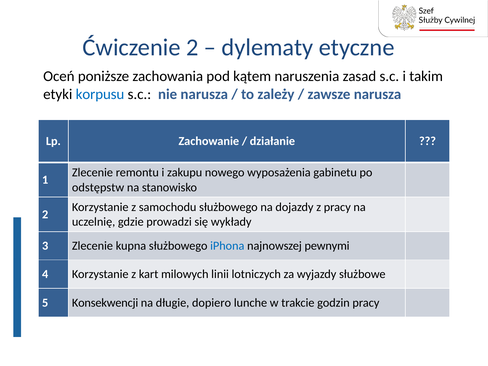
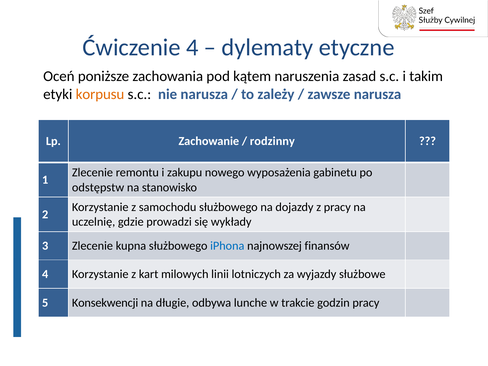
Ćwiczenie 2: 2 -> 4
korpusu colour: blue -> orange
działanie: działanie -> rodzinny
pewnymi: pewnymi -> finansów
dopiero: dopiero -> odbywa
